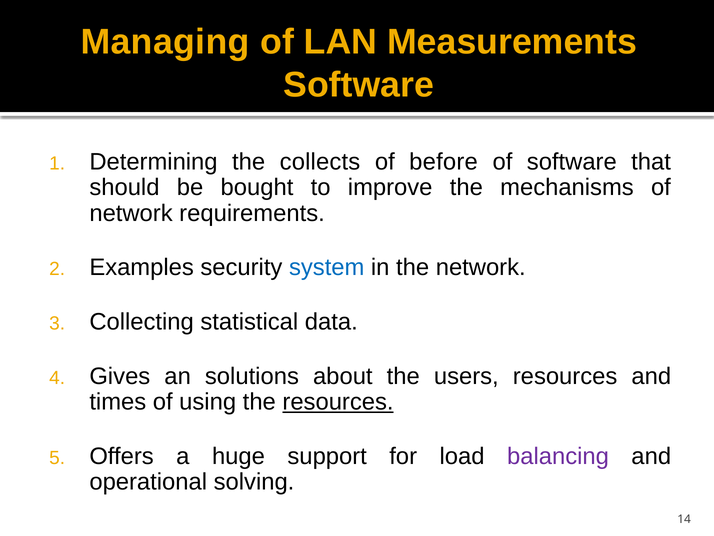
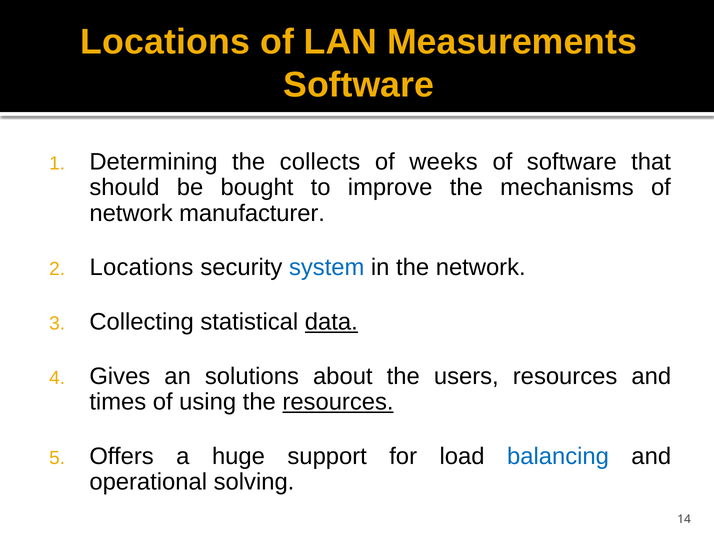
Managing at (165, 42): Managing -> Locations
before: before -> weeks
requirements: requirements -> manufacturer
Examples at (142, 267): Examples -> Locations
data underline: none -> present
balancing colour: purple -> blue
